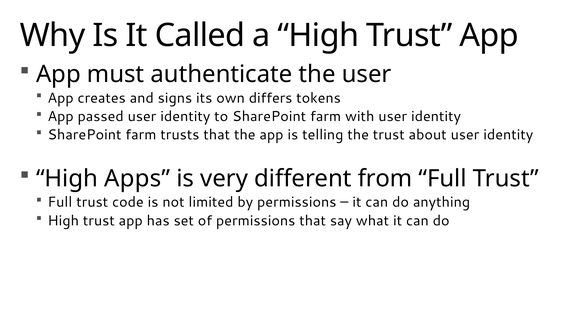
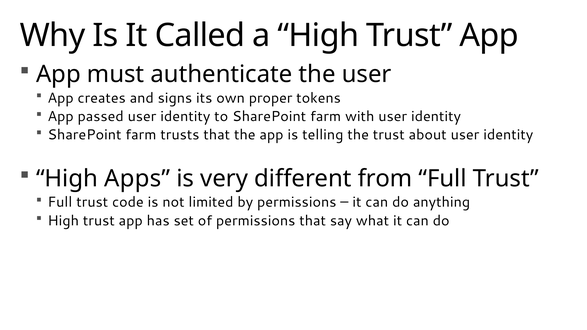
differs: differs -> proper
